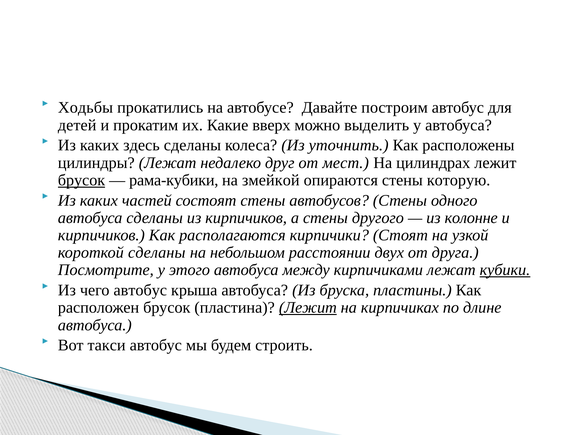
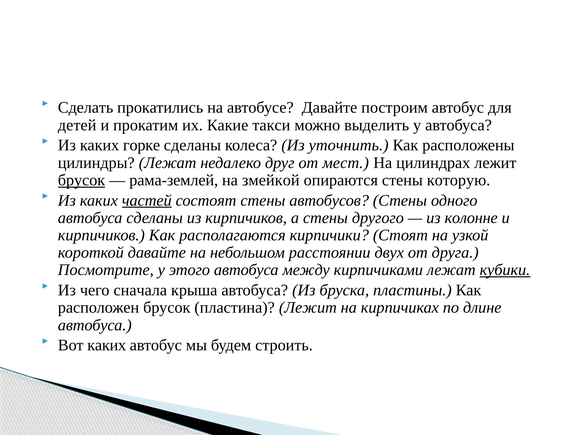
Ходьбы: Ходьбы -> Сделать
вверх: вверх -> такси
здесь: здесь -> горке
рама-кубики: рама-кубики -> рама-землей
частей underline: none -> present
короткой сделаны: сделаны -> давайте
чего автобус: автобус -> сначала
Лежит at (308, 308) underline: present -> none
Вот такси: такси -> каких
